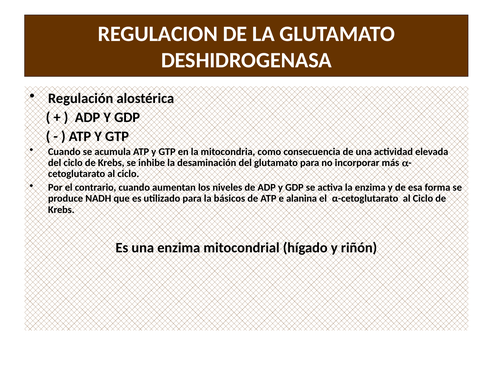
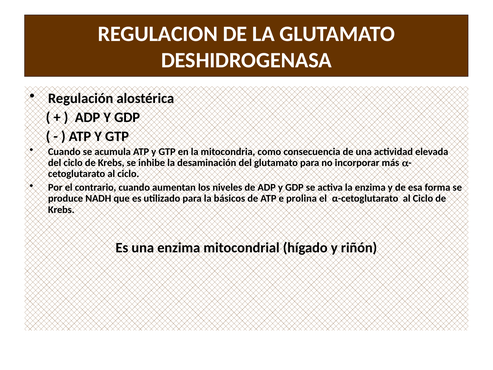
alanina: alanina -> prolina
